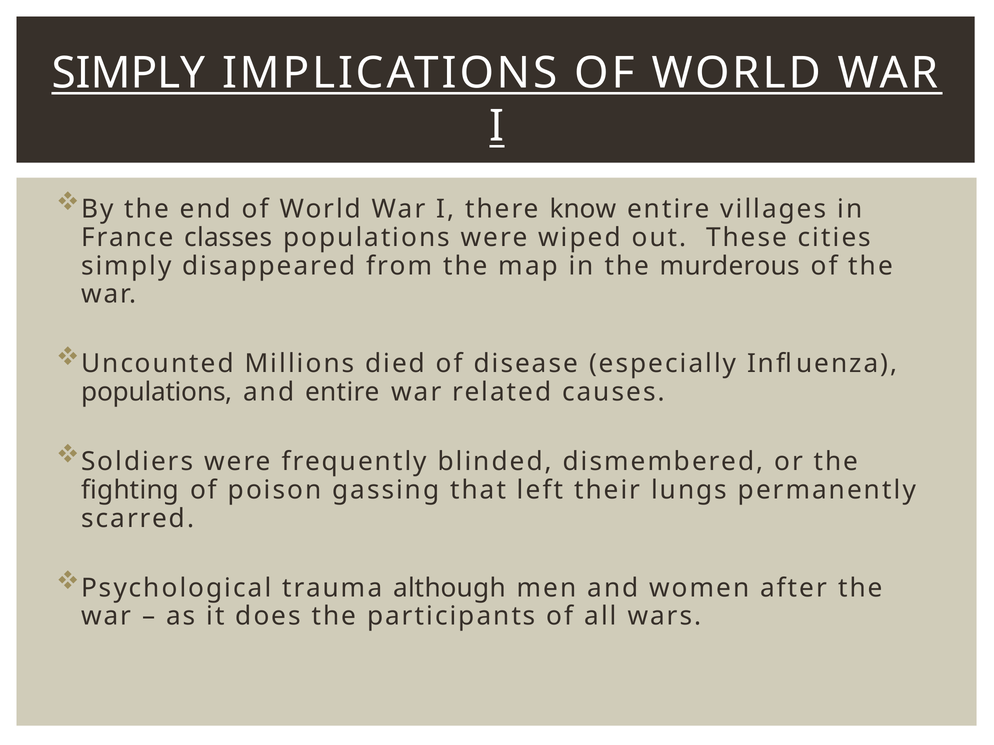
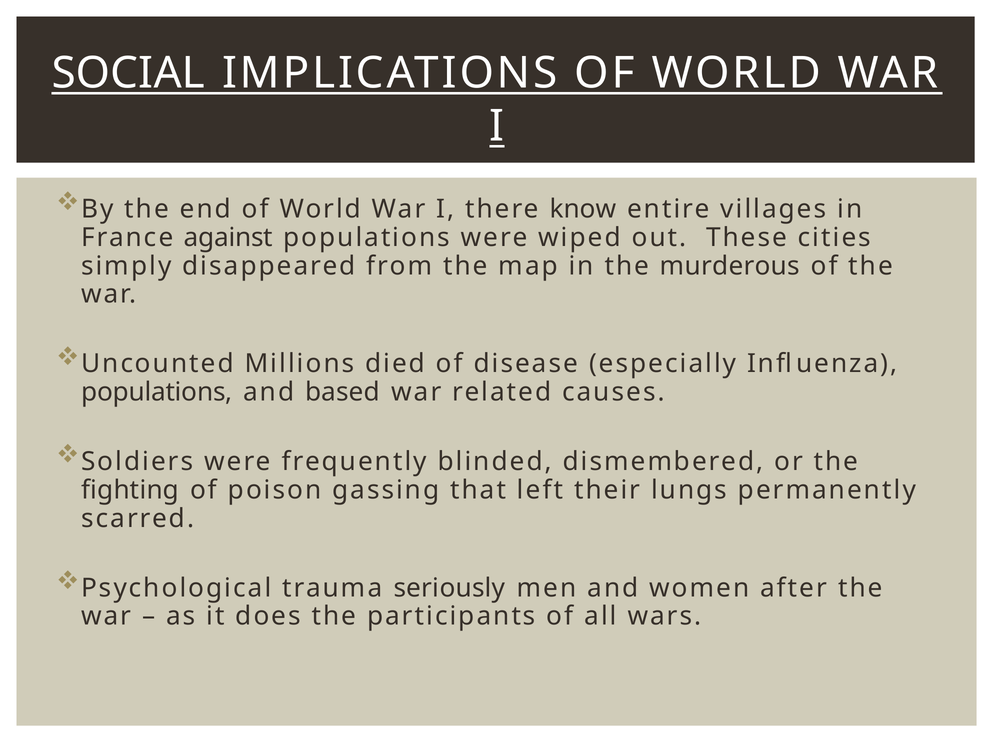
SIMPLY at (128, 73): SIMPLY -> SOCIAL
classes: classes -> against
and entire: entire -> based
although: although -> seriously
